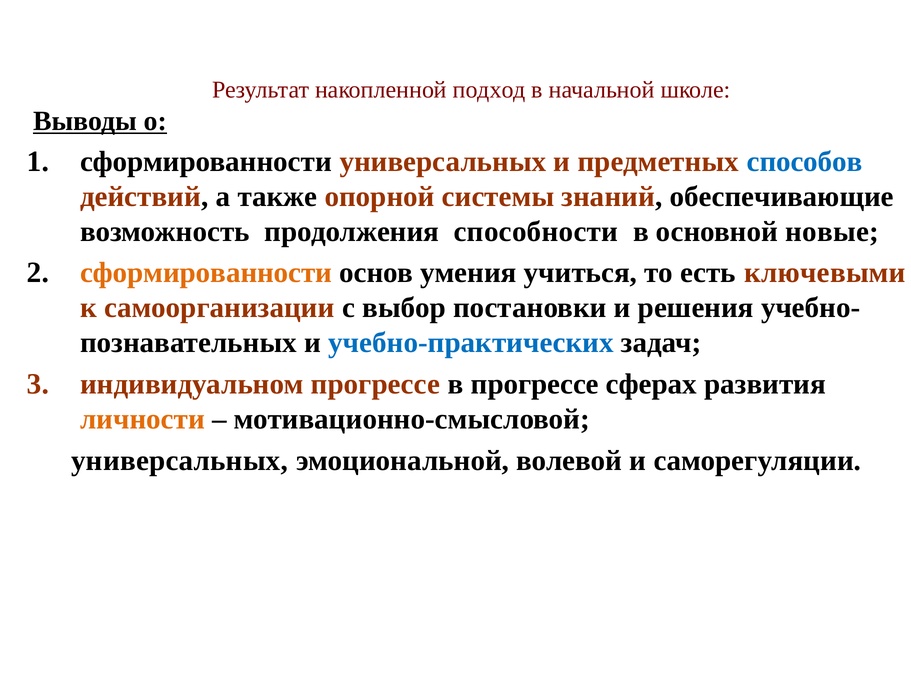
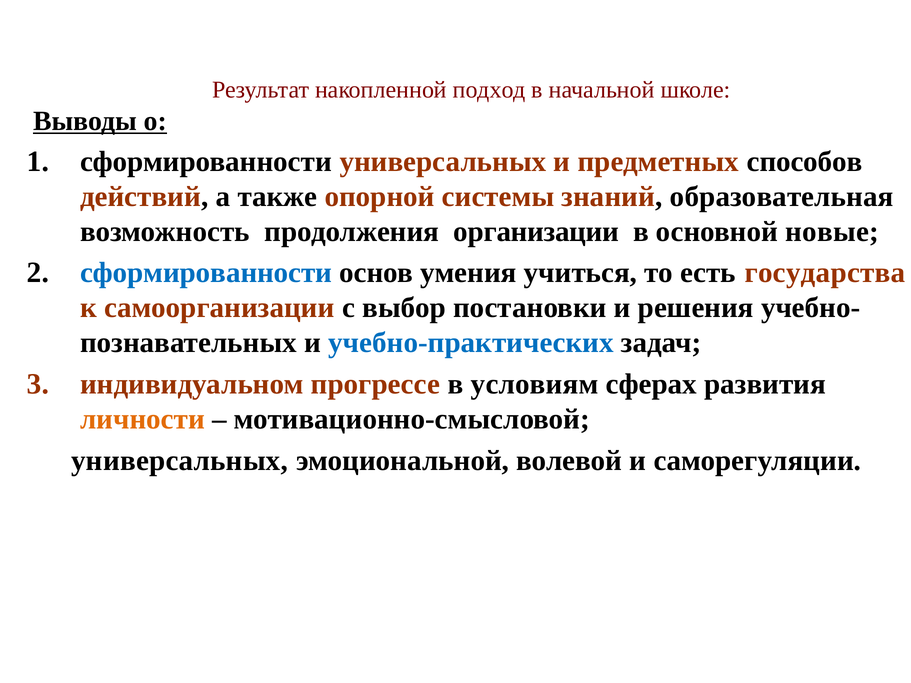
способов colour: blue -> black
обеспечивающие: обеспечивающие -> образовательная
способности: способности -> организации
сформированности at (206, 273) colour: orange -> blue
ключевыми: ключевыми -> государства
в прогрессе: прогрессе -> условиям
